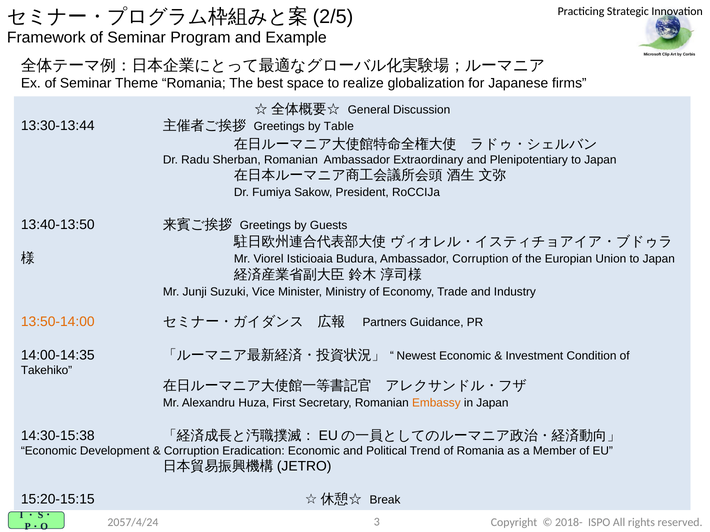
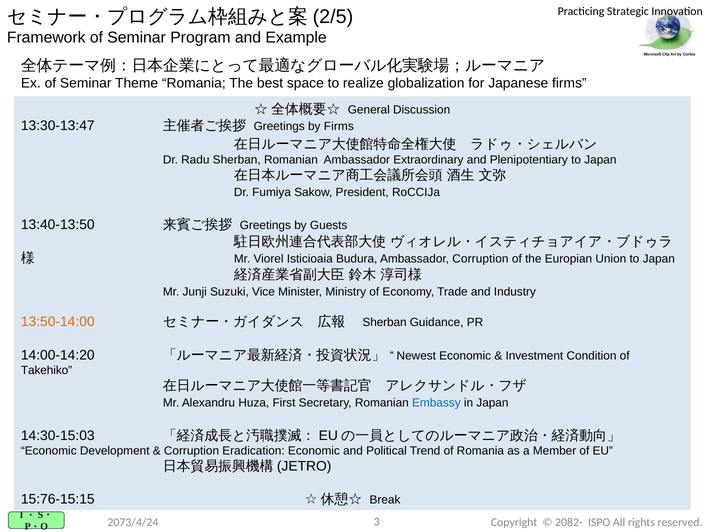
13:30-13:44: 13:30-13:44 -> 13:30-13:47
by Table: Table -> Firms
Partners at (385, 323): Partners -> Sherban
14:00-14:35: 14:00-14:35 -> 14:00-14:20
Embassy colour: orange -> blue
14:30-15:38: 14:30-15:38 -> 14:30-15:03
15:20-15:15: 15:20-15:15 -> 15:76-15:15
2057/4/24: 2057/4/24 -> 2073/4/24
2018-: 2018- -> 2082-
